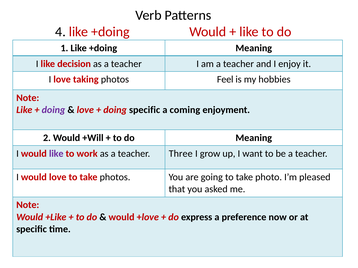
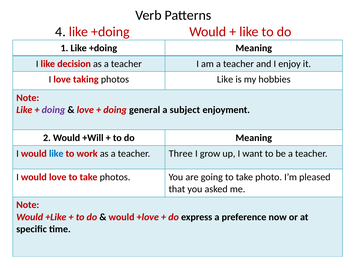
photos Feel: Feel -> Like
doing specific: specific -> general
coming: coming -> subject
like at (56, 154) colour: purple -> blue
